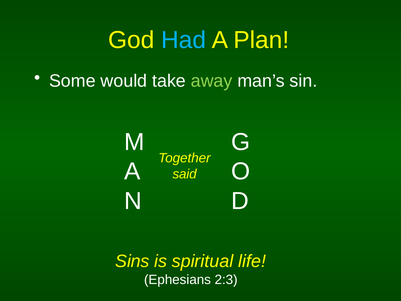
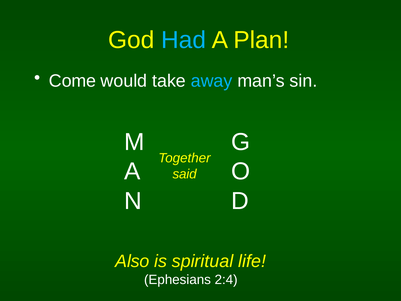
Some: Some -> Come
away colour: light green -> light blue
Sins: Sins -> Also
2:3: 2:3 -> 2:4
